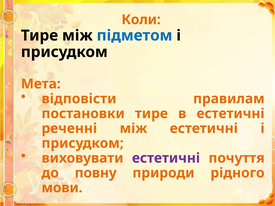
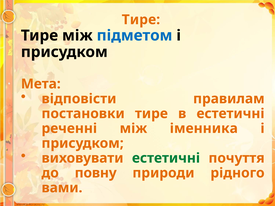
Коли at (141, 20): Коли -> Тире
між естетичні: естетичні -> іменника
естетичні at (166, 158) colour: purple -> green
мови: мови -> вами
